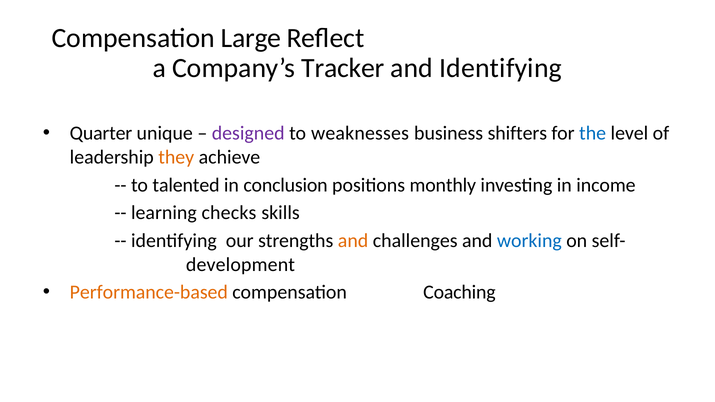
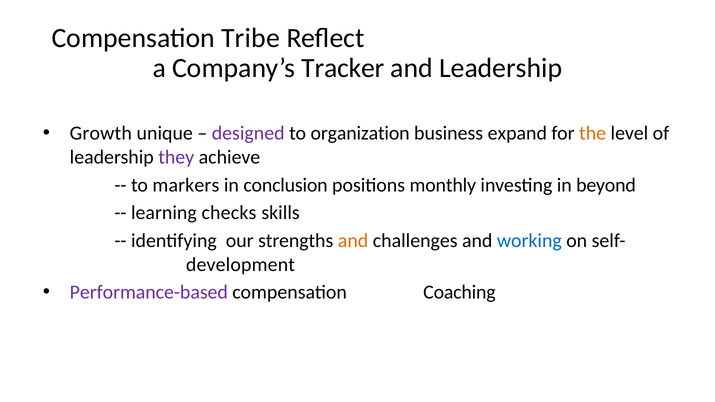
Large: Large -> Tribe
and Identifying: Identifying -> Leadership
Quarter: Quarter -> Growth
weaknesses: weaknesses -> organization
shifters: shifters -> expand
the colour: blue -> orange
they colour: orange -> purple
talented: talented -> markers
income: income -> beyond
Performance-based colour: orange -> purple
